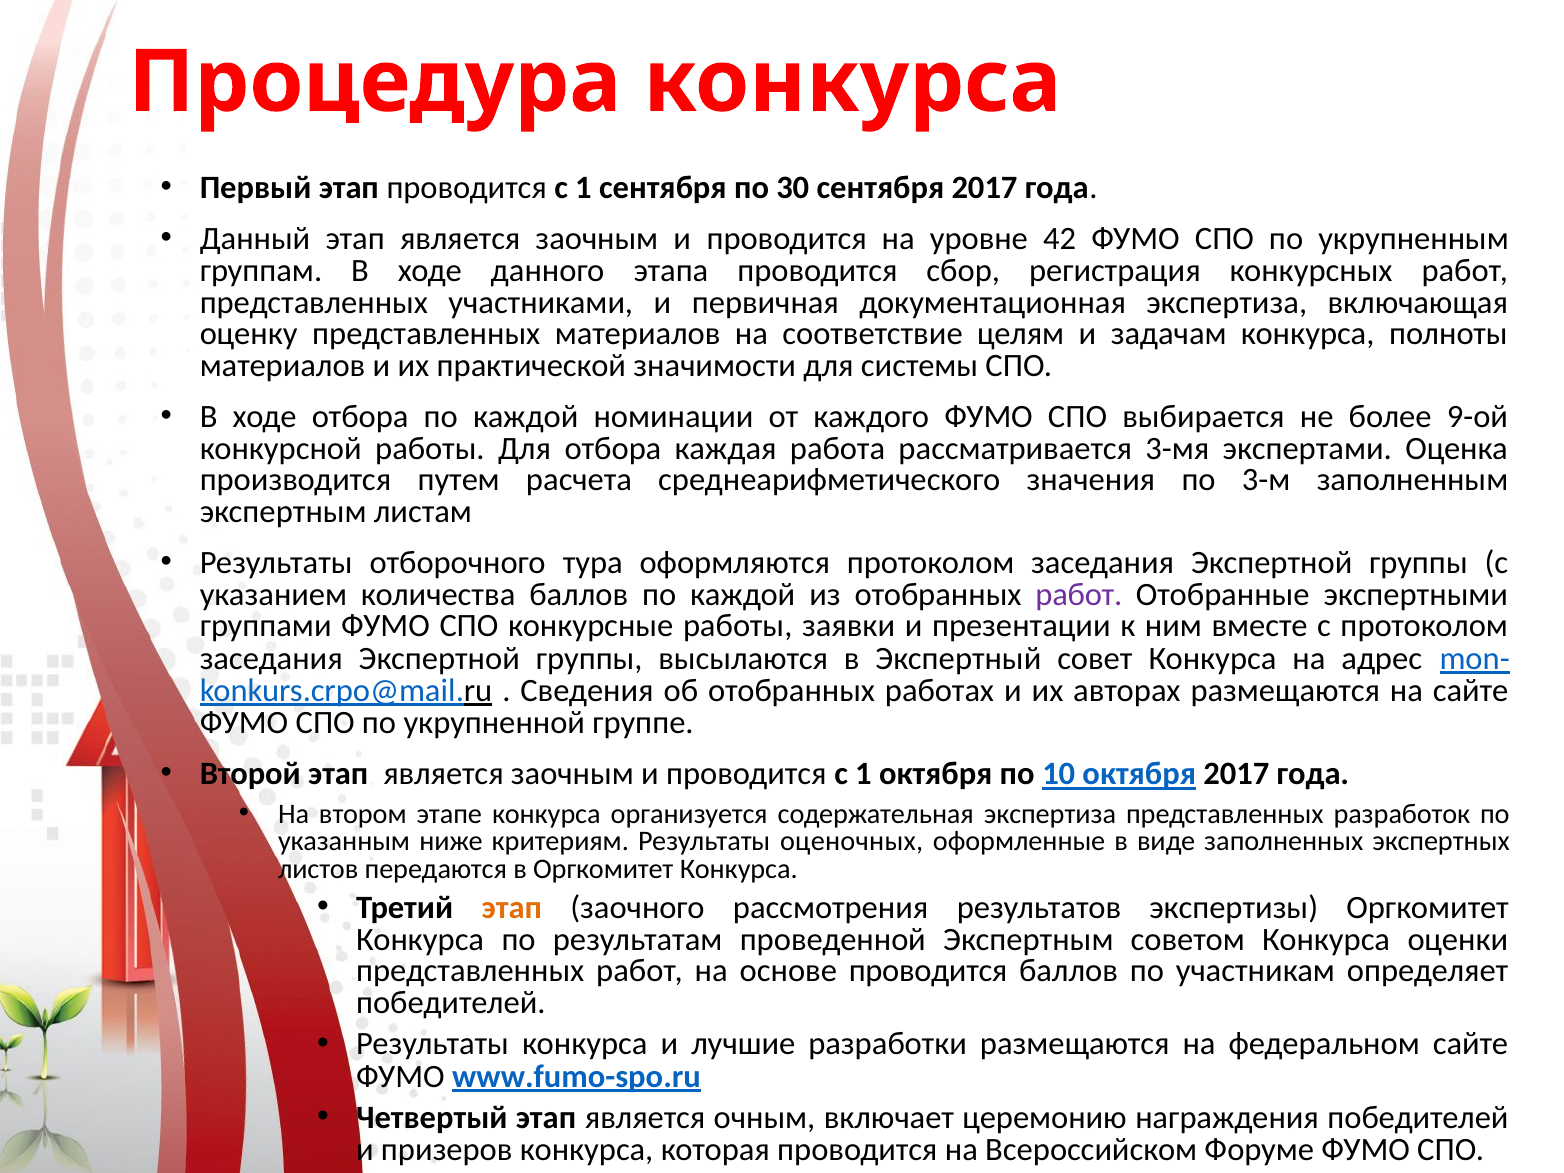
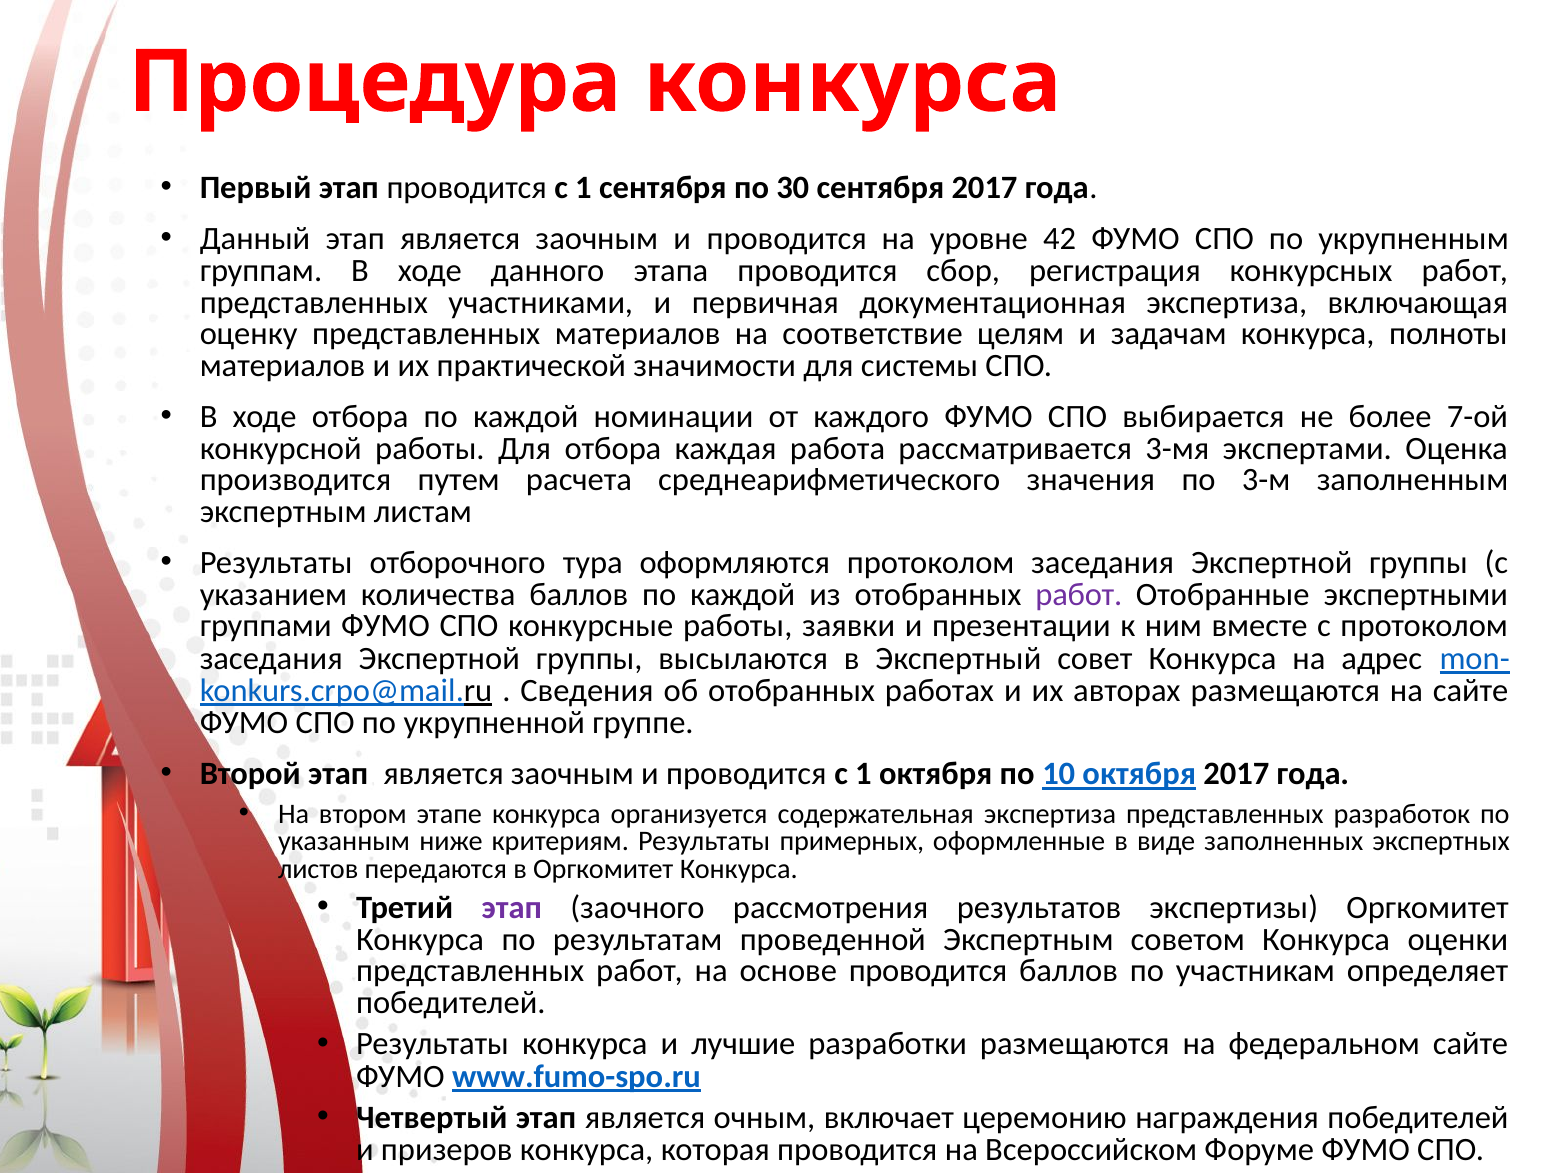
9-ой: 9-ой -> 7-ой
оценочных: оценочных -> примерных
этап at (512, 908) colour: orange -> purple
